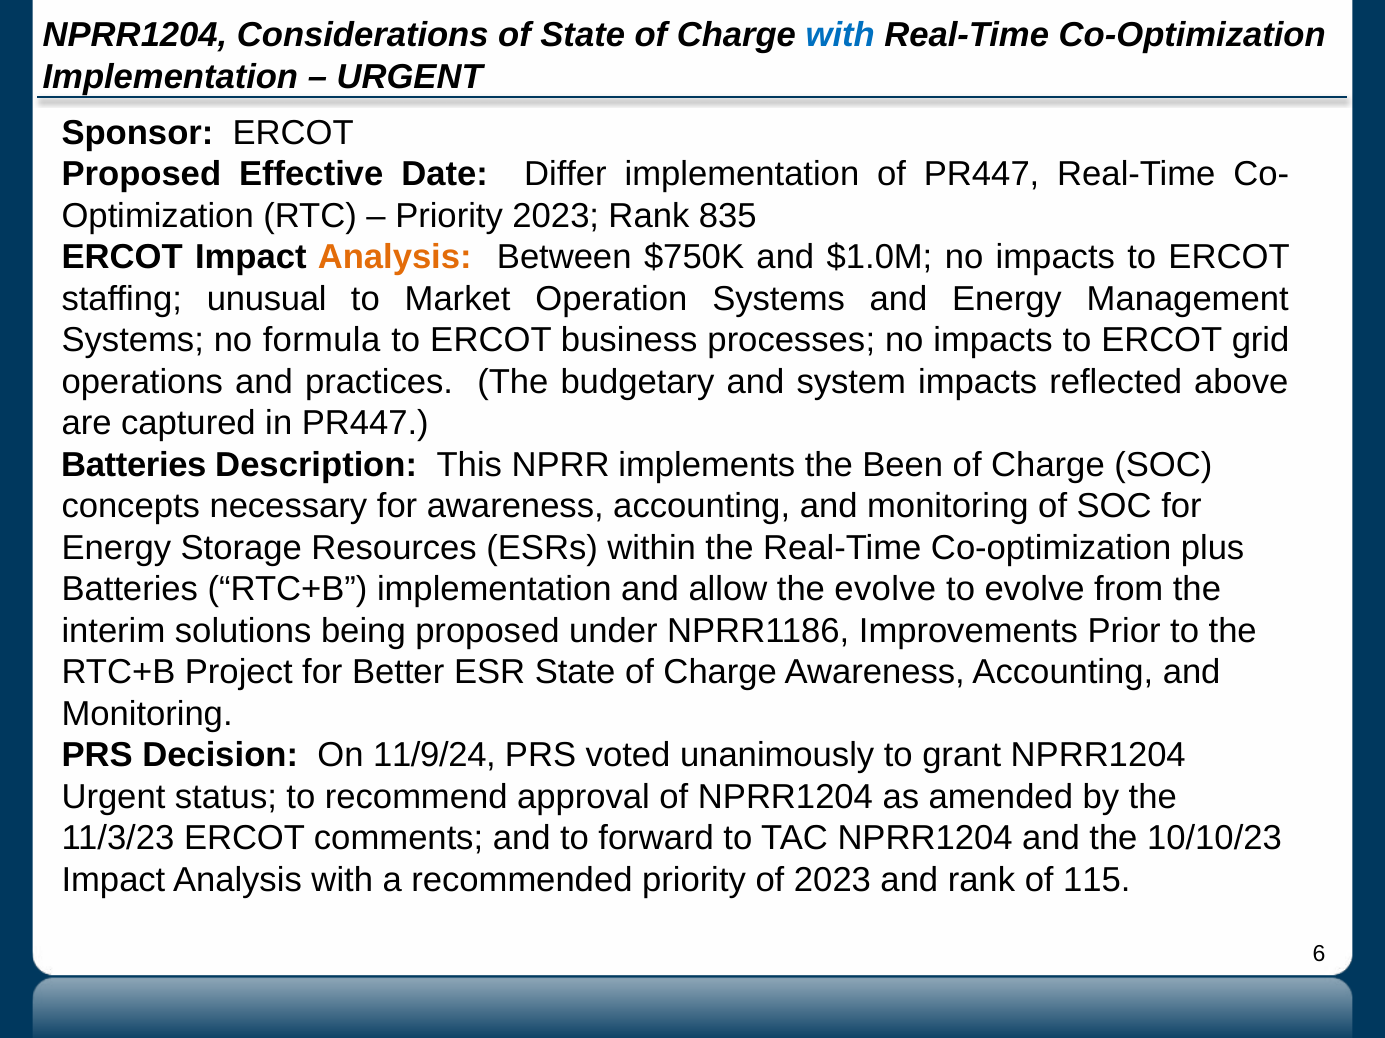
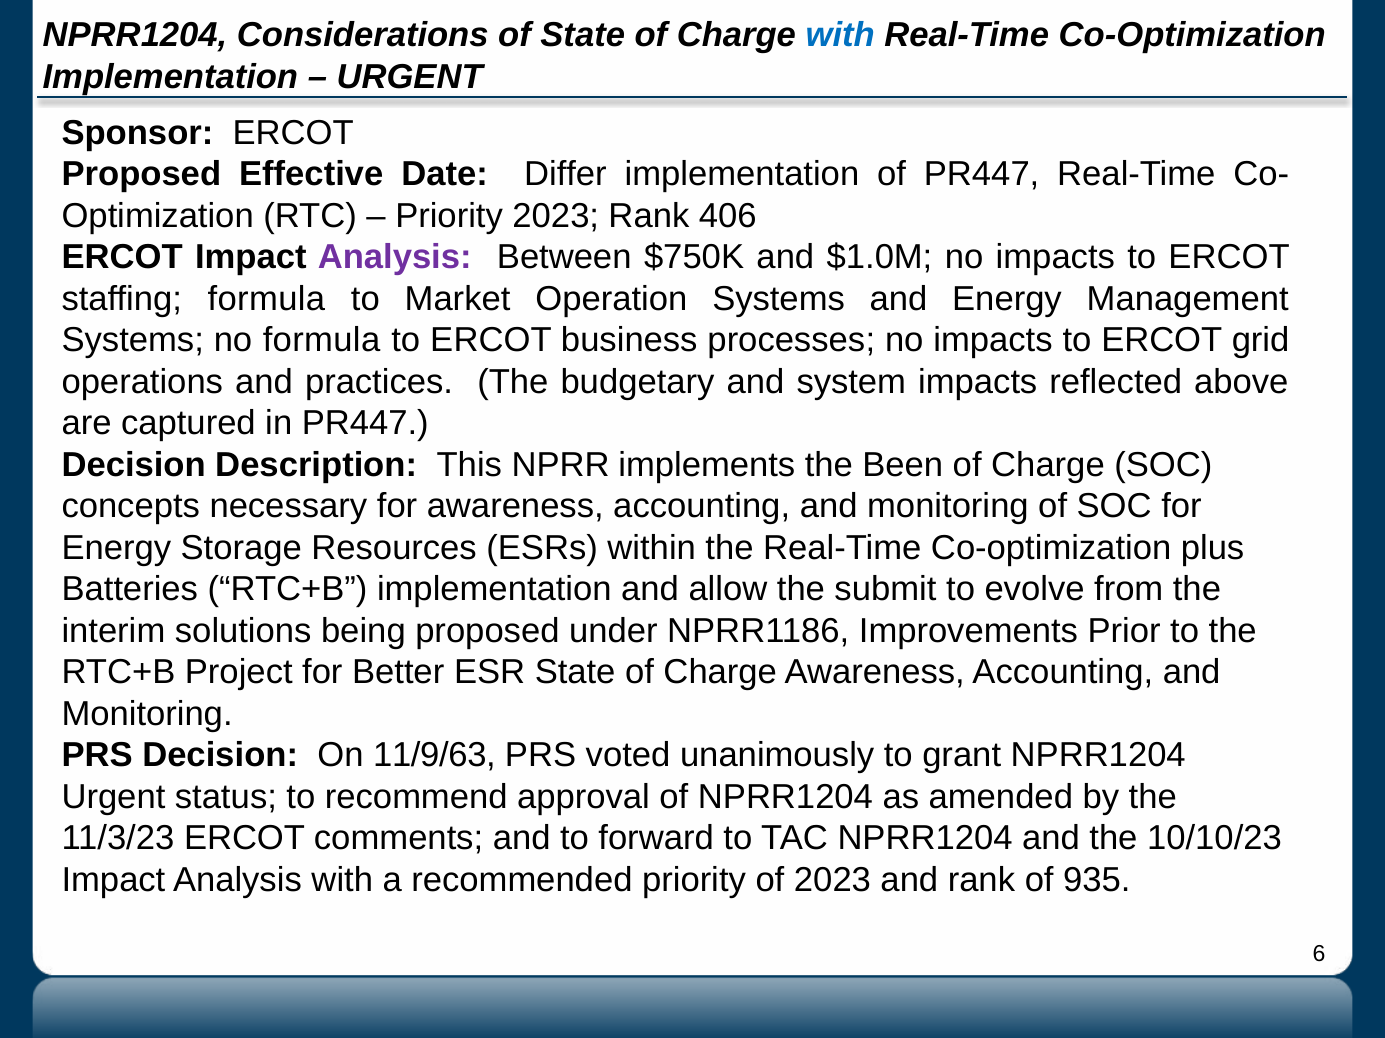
835: 835 -> 406
Analysis at (395, 257) colour: orange -> purple
staffing unusual: unusual -> formula
Batteries at (134, 465): Batteries -> Decision
the evolve: evolve -> submit
11/9/24: 11/9/24 -> 11/9/63
115: 115 -> 935
